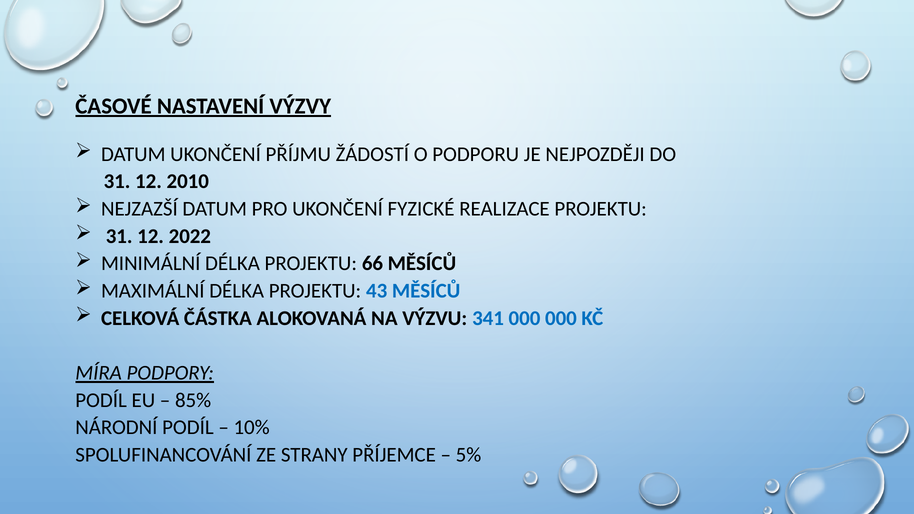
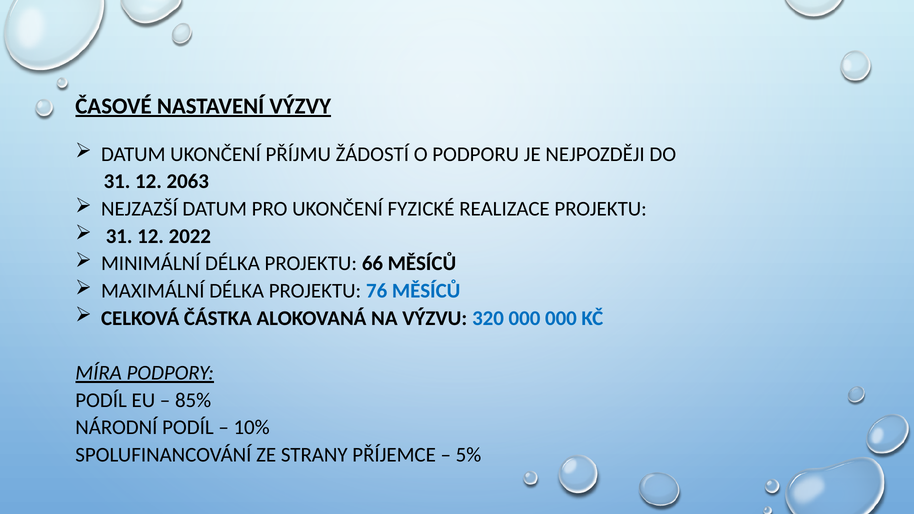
2010: 2010 -> 2063
43: 43 -> 76
341: 341 -> 320
